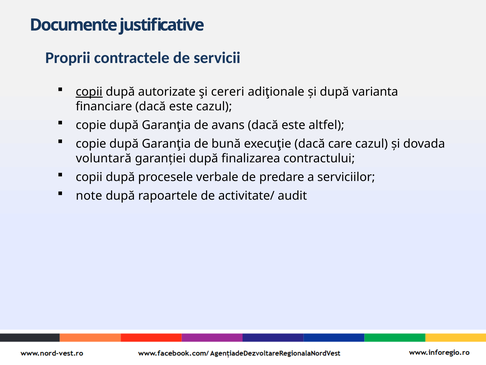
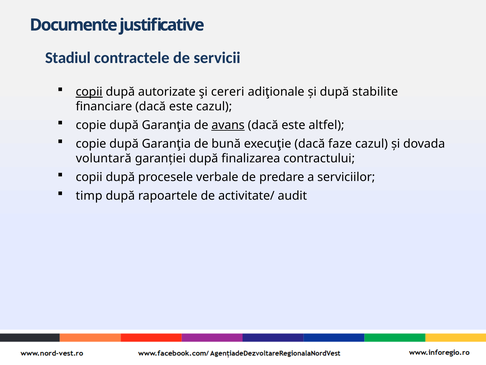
Proprii: Proprii -> Stadiul
varianta: varianta -> stabilite
avans underline: none -> present
care: care -> faze
note: note -> timp
